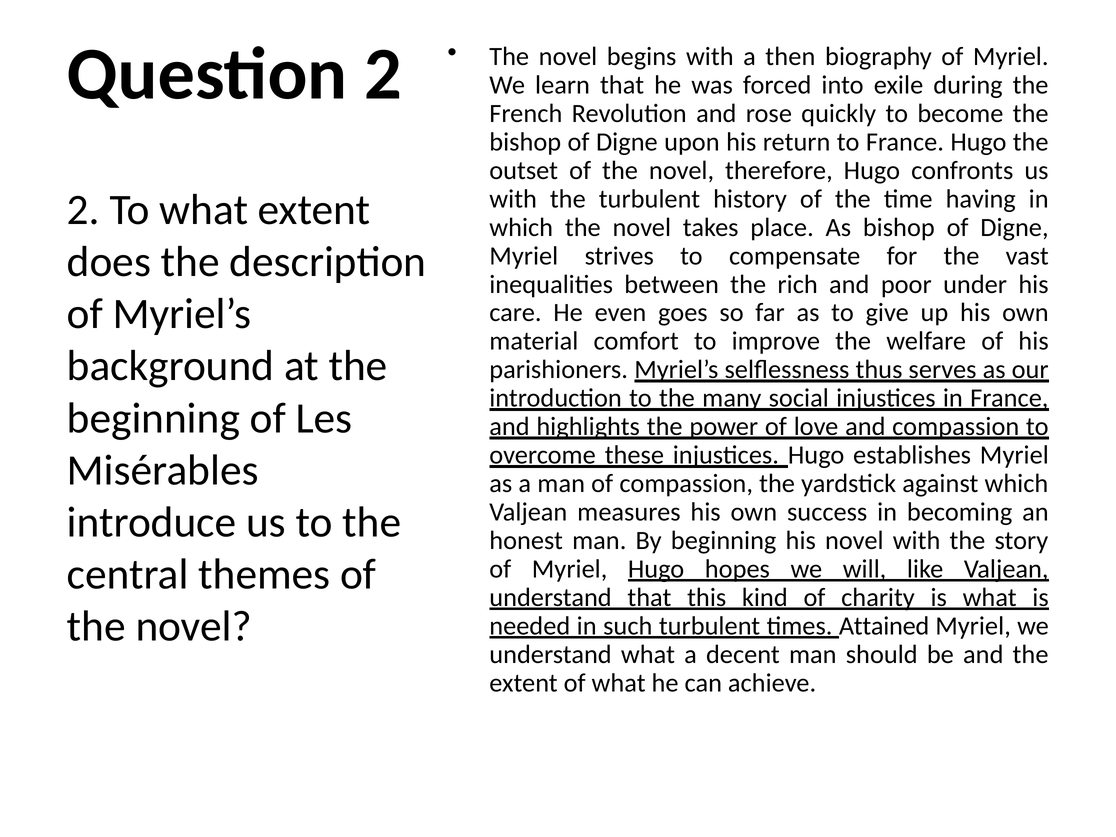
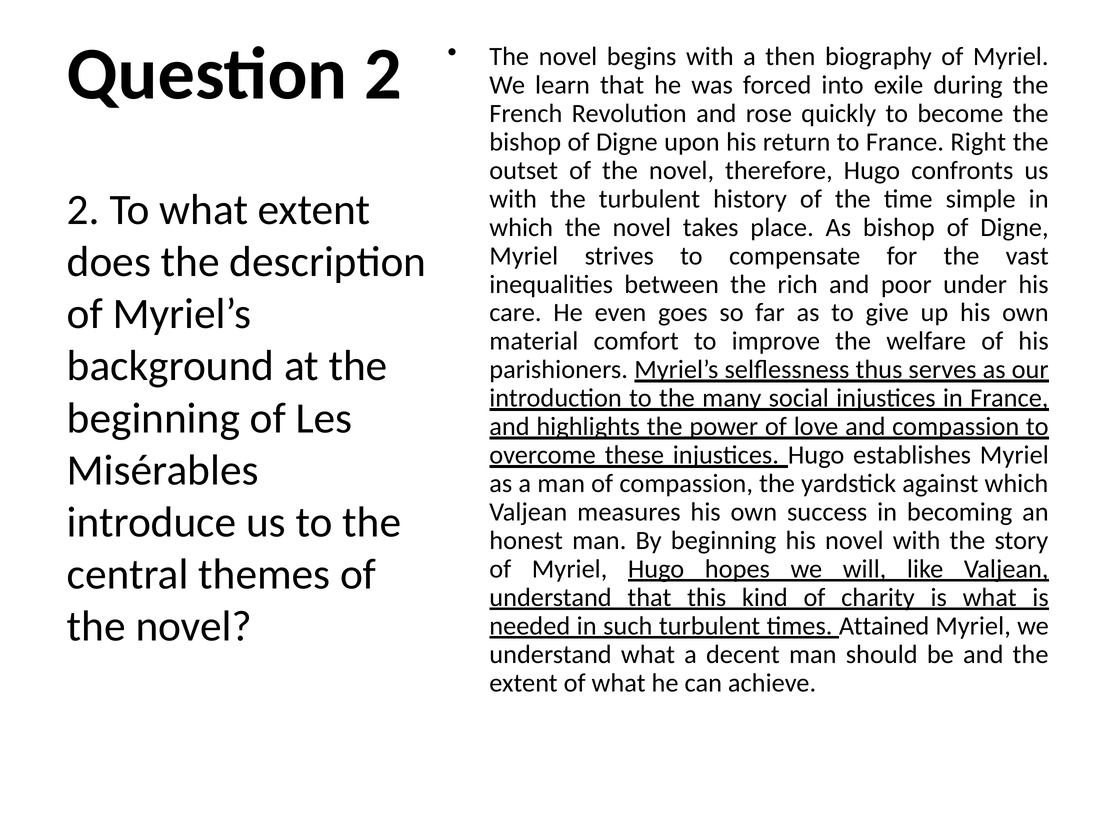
France Hugo: Hugo -> Right
having: having -> simple
